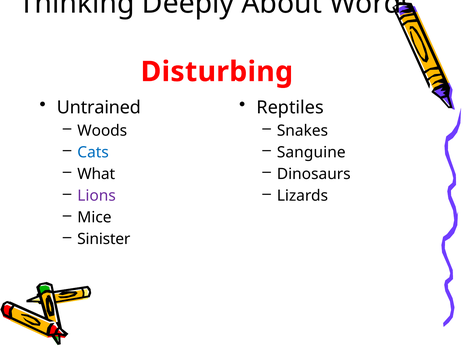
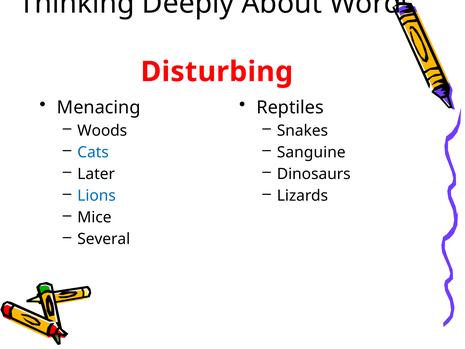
Untrained: Untrained -> Menacing
What: What -> Later
Lions colour: purple -> blue
Sinister: Sinister -> Several
